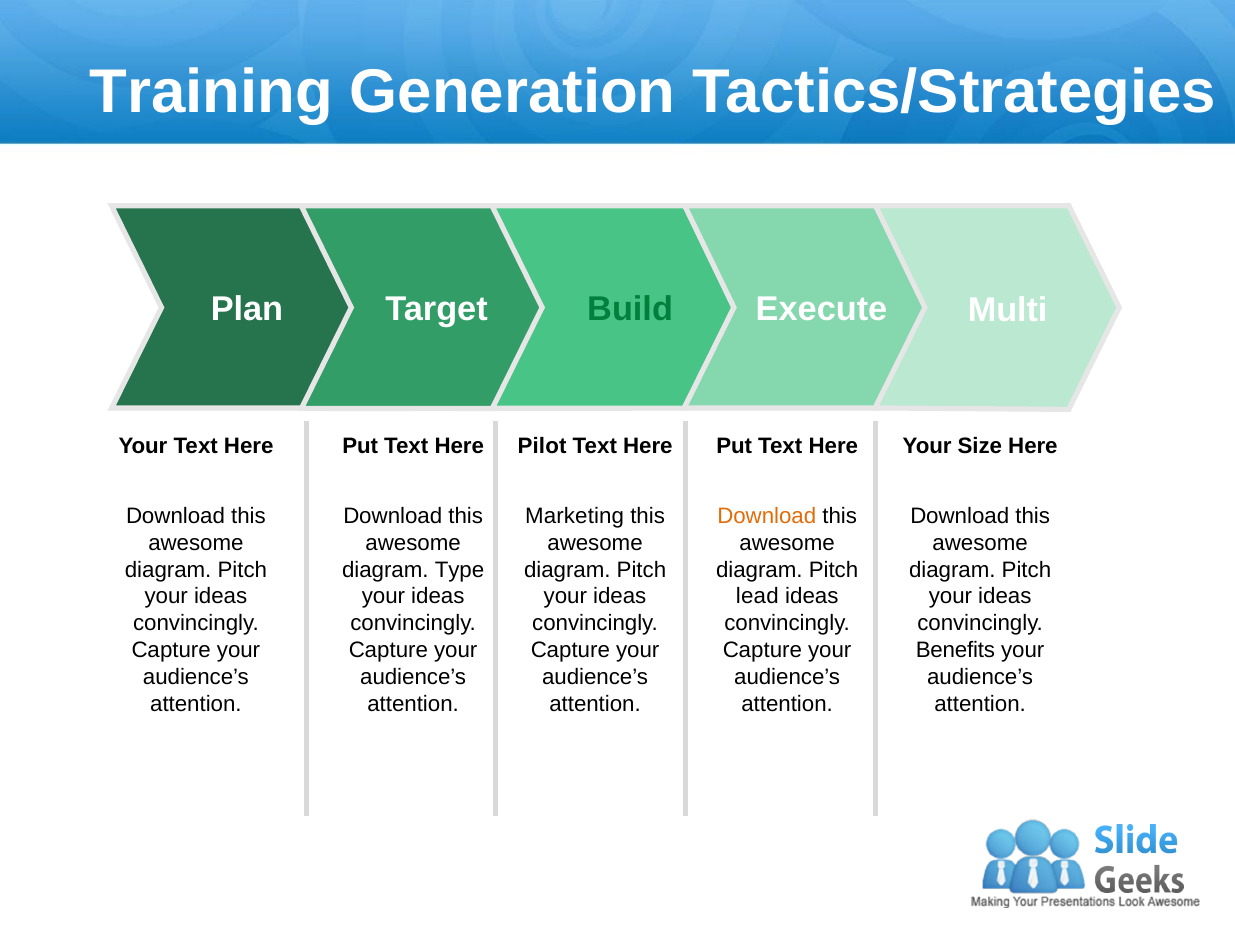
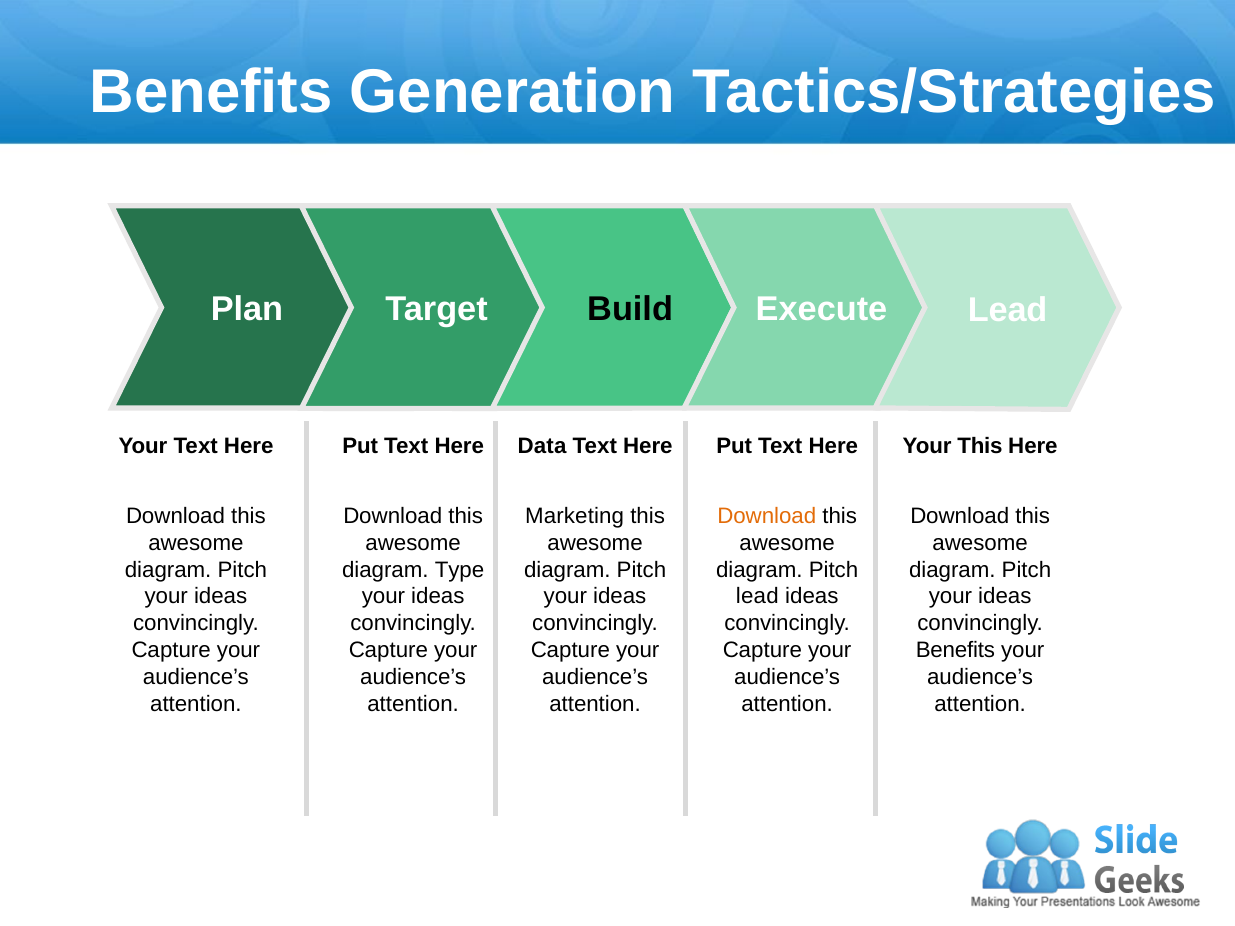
Training at (211, 92): Training -> Benefits
Build colour: green -> black
Multi at (1008, 310): Multi -> Lead
Pilot: Pilot -> Data
Your Size: Size -> This
